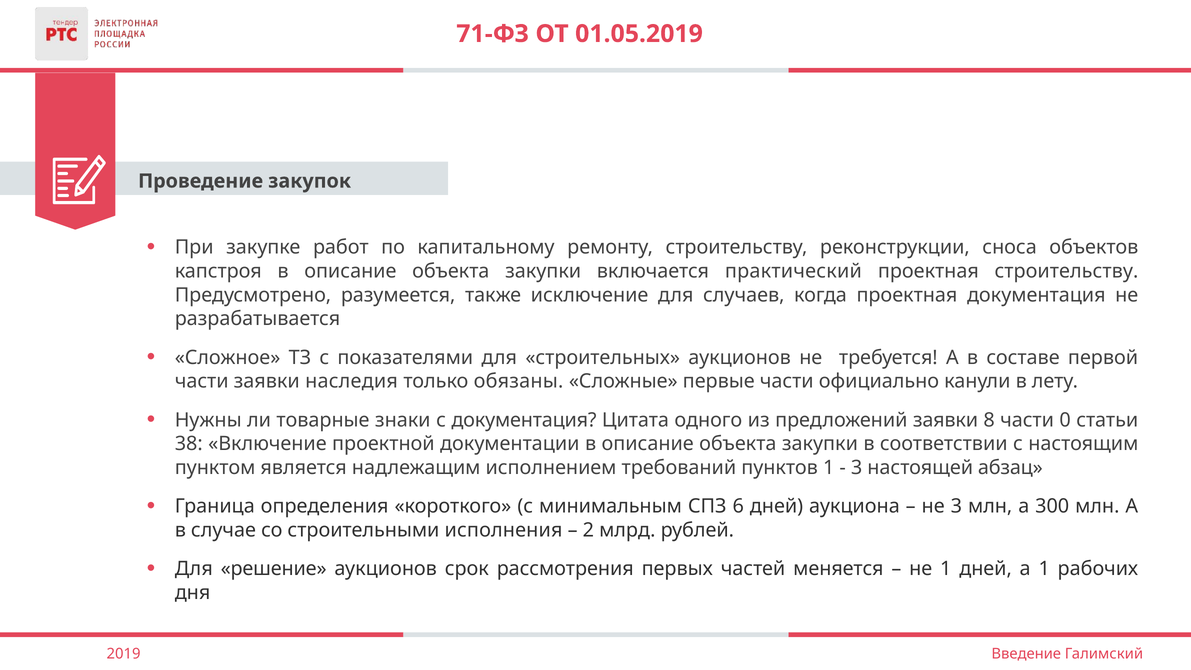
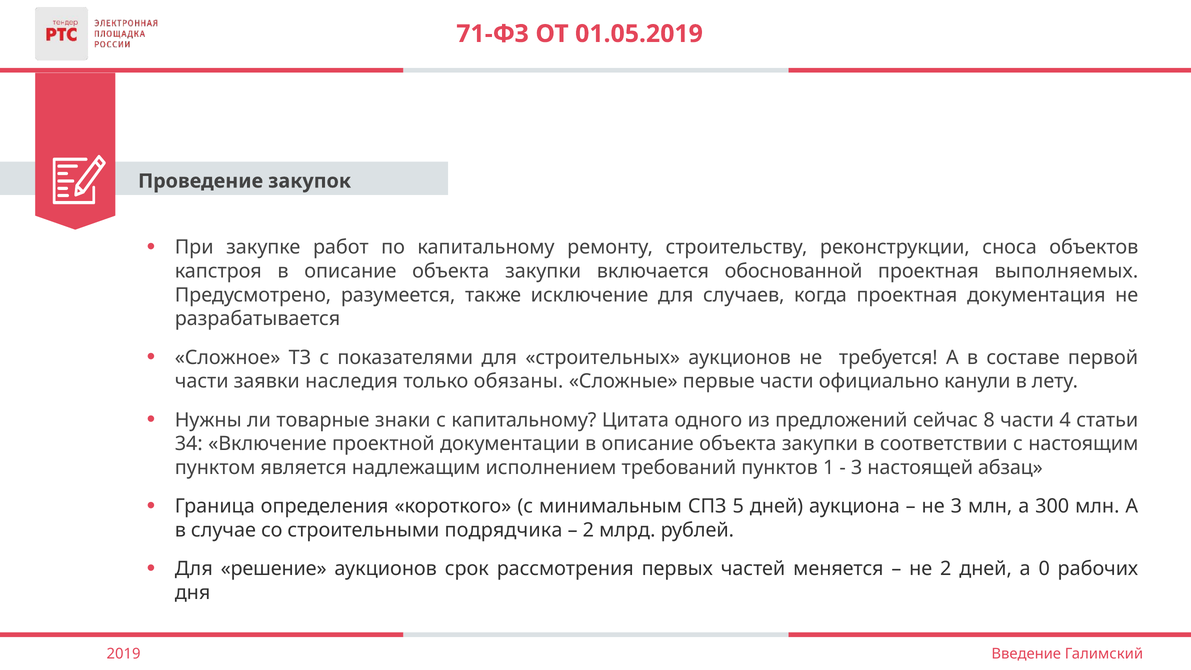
практический: практический -> обоснованной
проектная строительству: строительству -> выполняемых
с документация: документация -> капитальному
предложений заявки: заявки -> сейчас
0: 0 -> 4
38: 38 -> 34
6: 6 -> 5
исполнения: исполнения -> подрядчика
не 1: 1 -> 2
а 1: 1 -> 0
